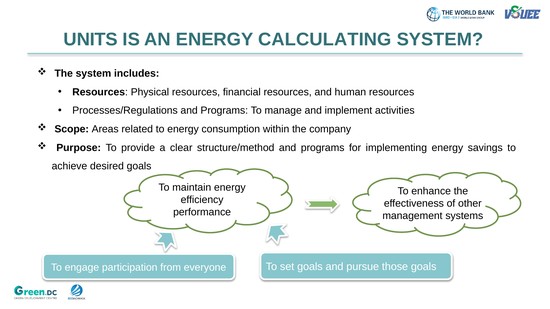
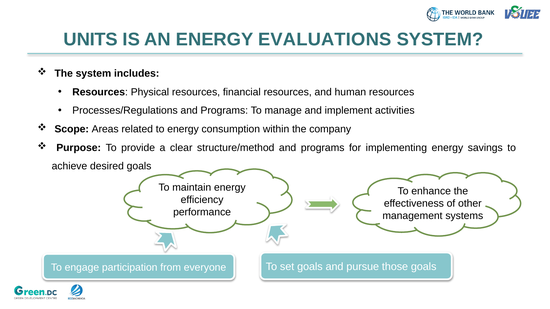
CALCULATING: CALCULATING -> EVALUATIONS
